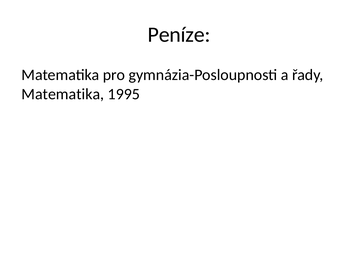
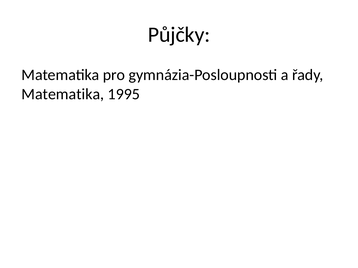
Peníze: Peníze -> Půjčky
